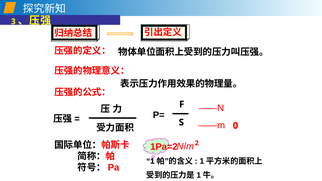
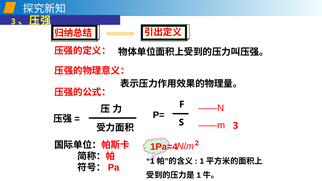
——m 0: 0 -> 3
1Pa=2: 1Pa=2 -> 1Pa=4
